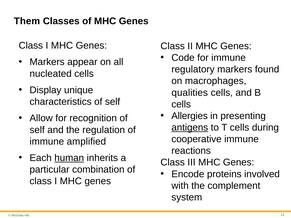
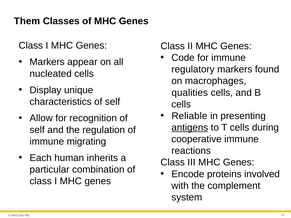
Allergies: Allergies -> Reliable
amplified: amplified -> migrating
human underline: present -> none
